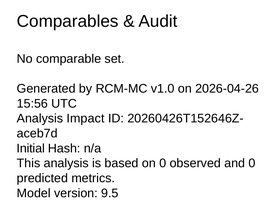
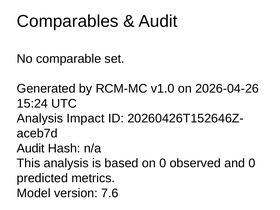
15:56: 15:56 -> 15:24
Initial at (31, 148): Initial -> Audit
9.5: 9.5 -> 7.6
